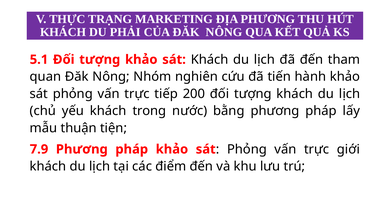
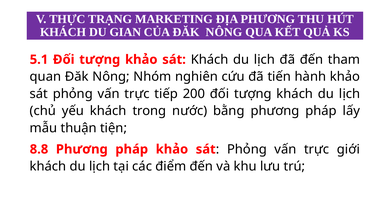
PHẢI: PHẢI -> GIAN
7.9: 7.9 -> 8.8
